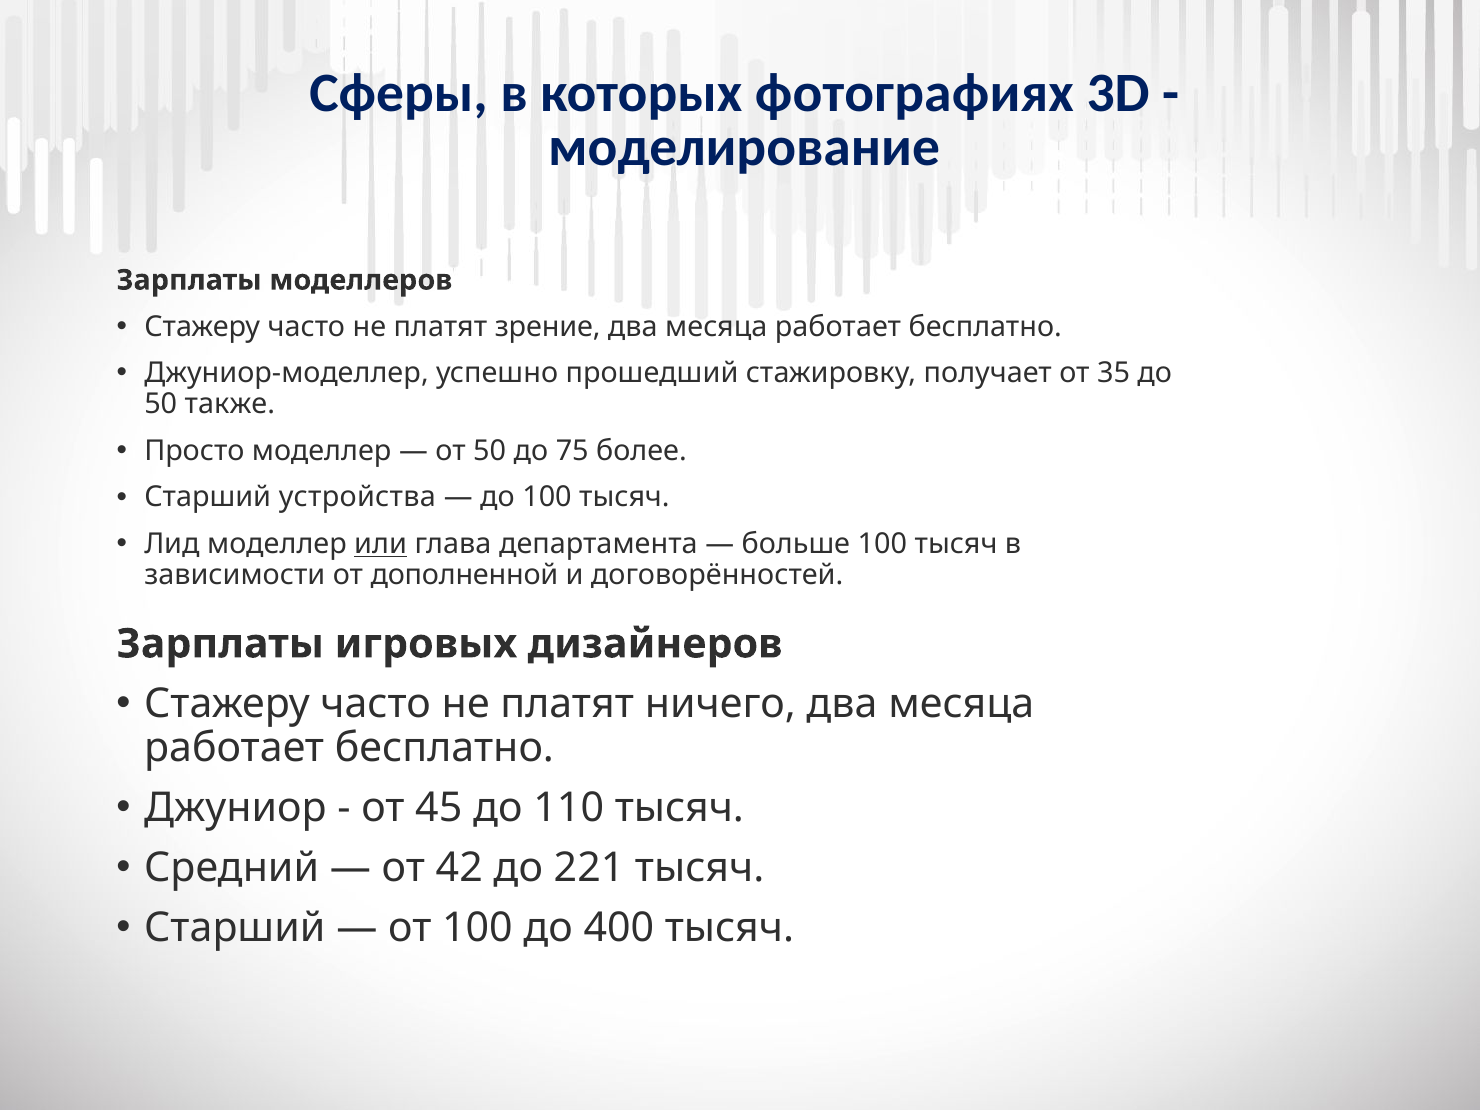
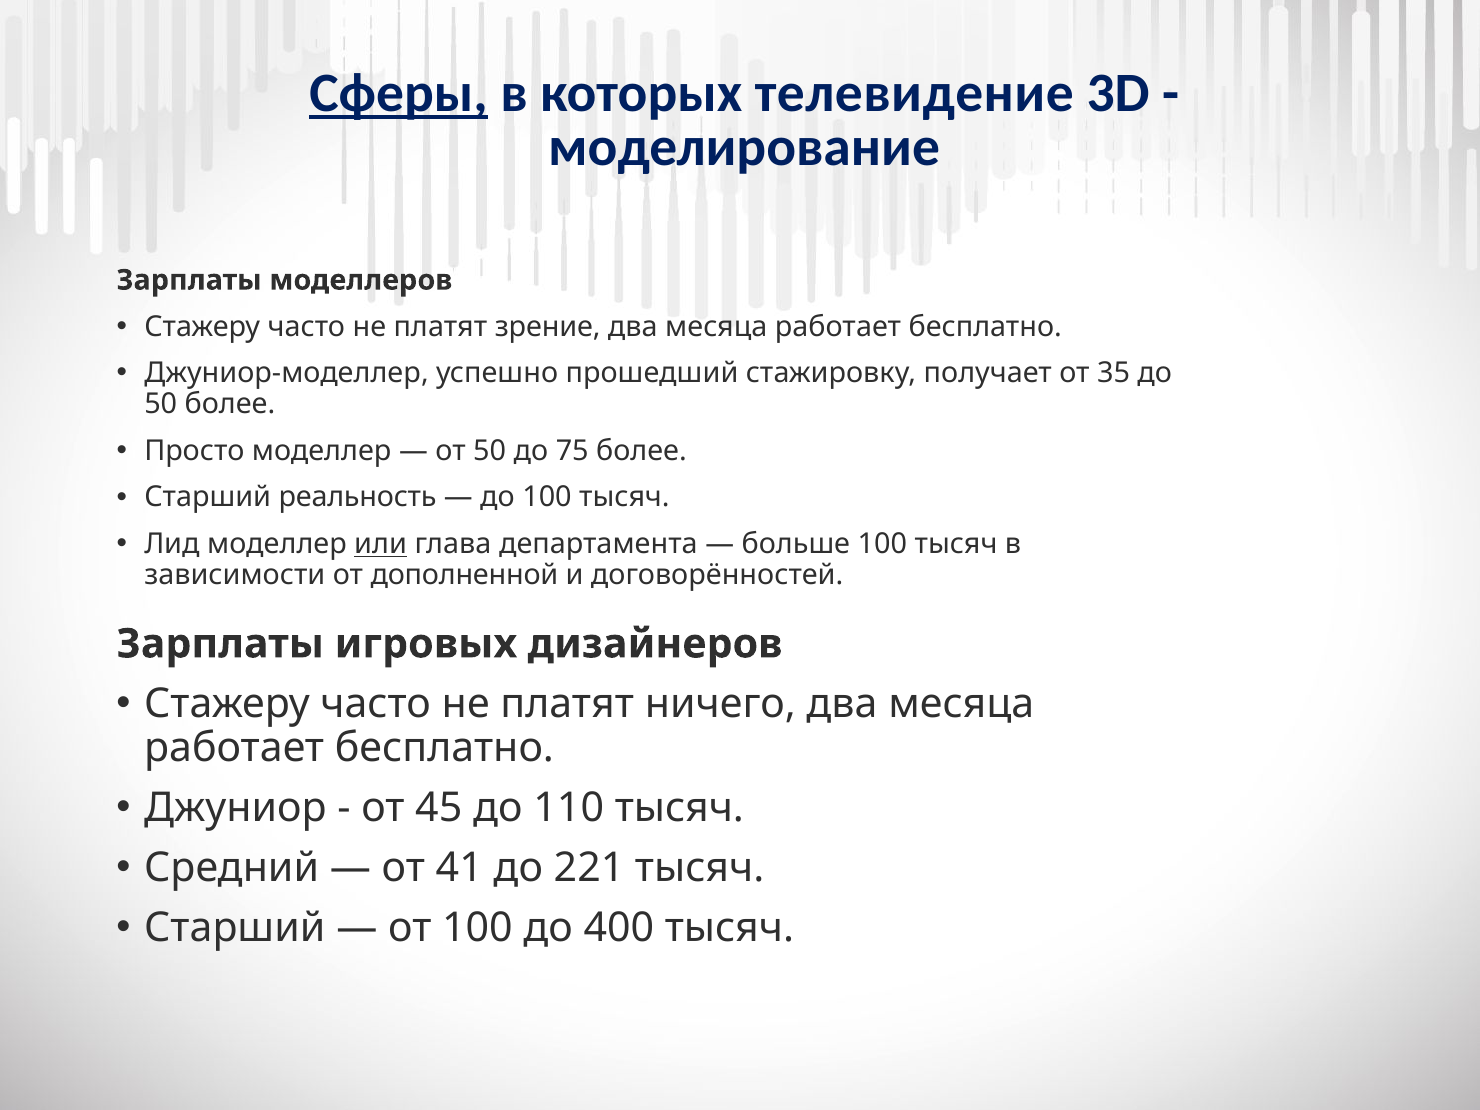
Сферы underline: none -> present
фотографиях: фотографиях -> телевидение
50 также: также -> более
устройства: устройства -> реальность
42: 42 -> 41
